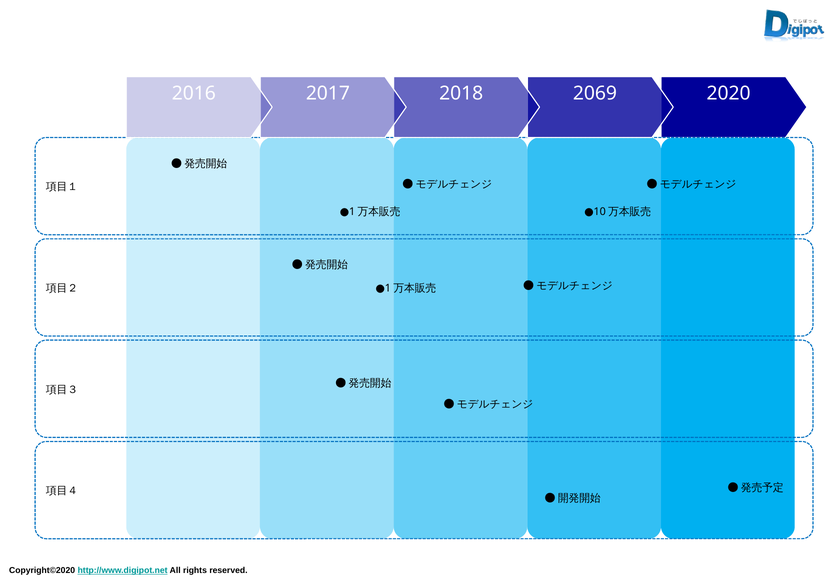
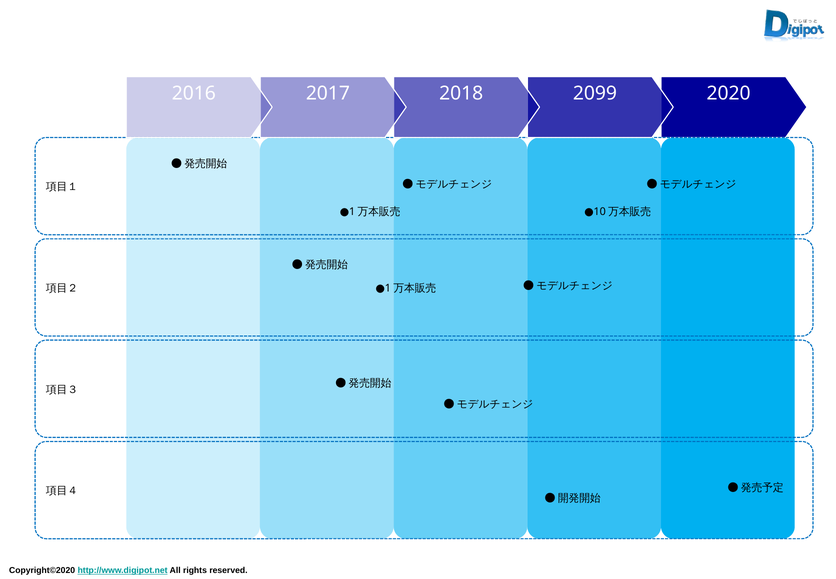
2069: 2069 -> 2099
